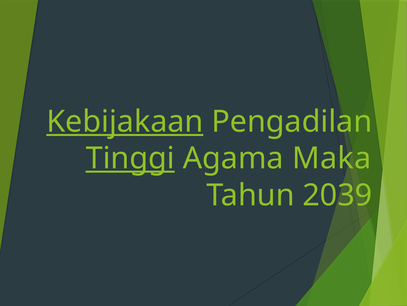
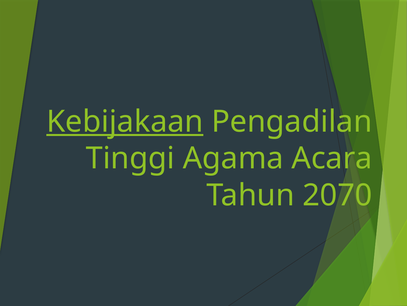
Tinggi underline: present -> none
Maka: Maka -> Acara
2039: 2039 -> 2070
